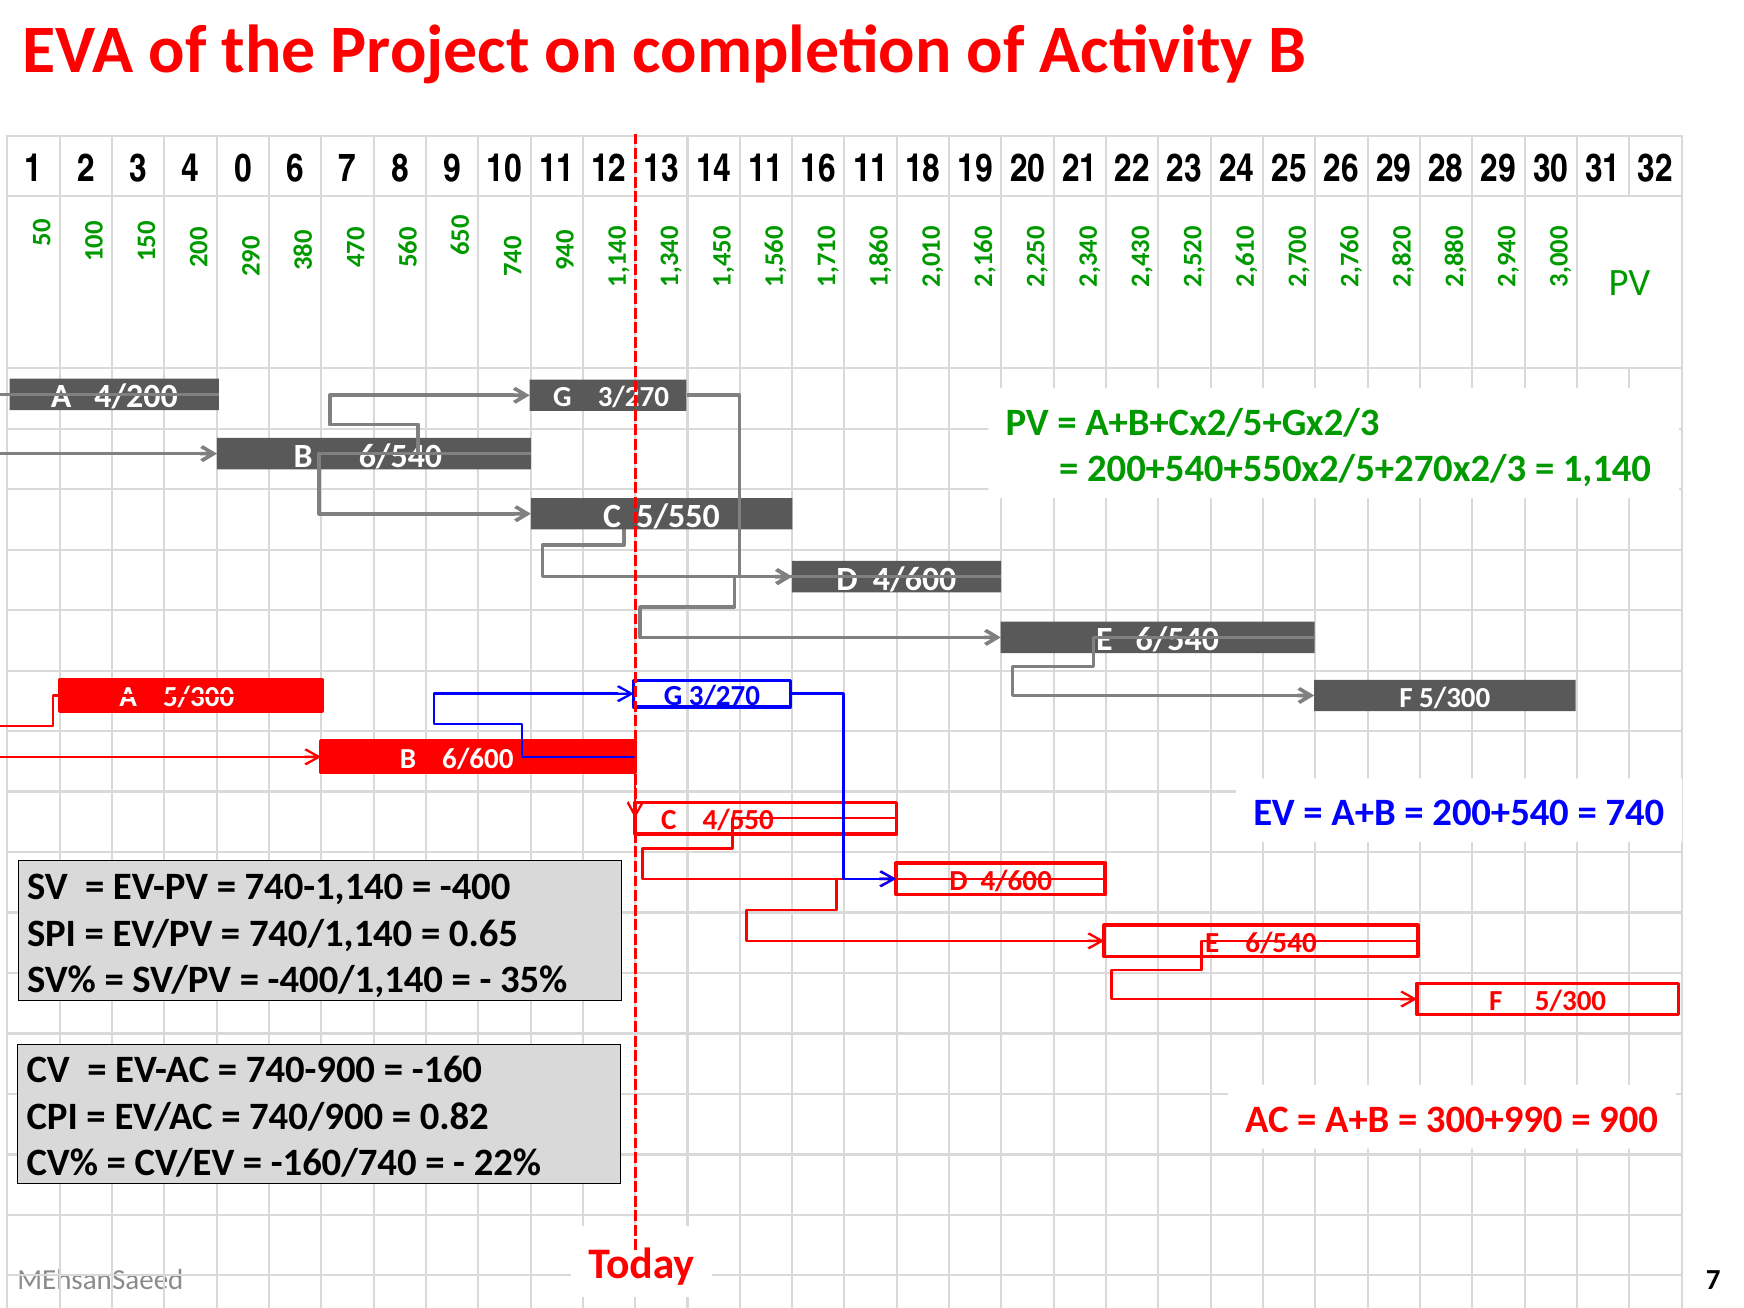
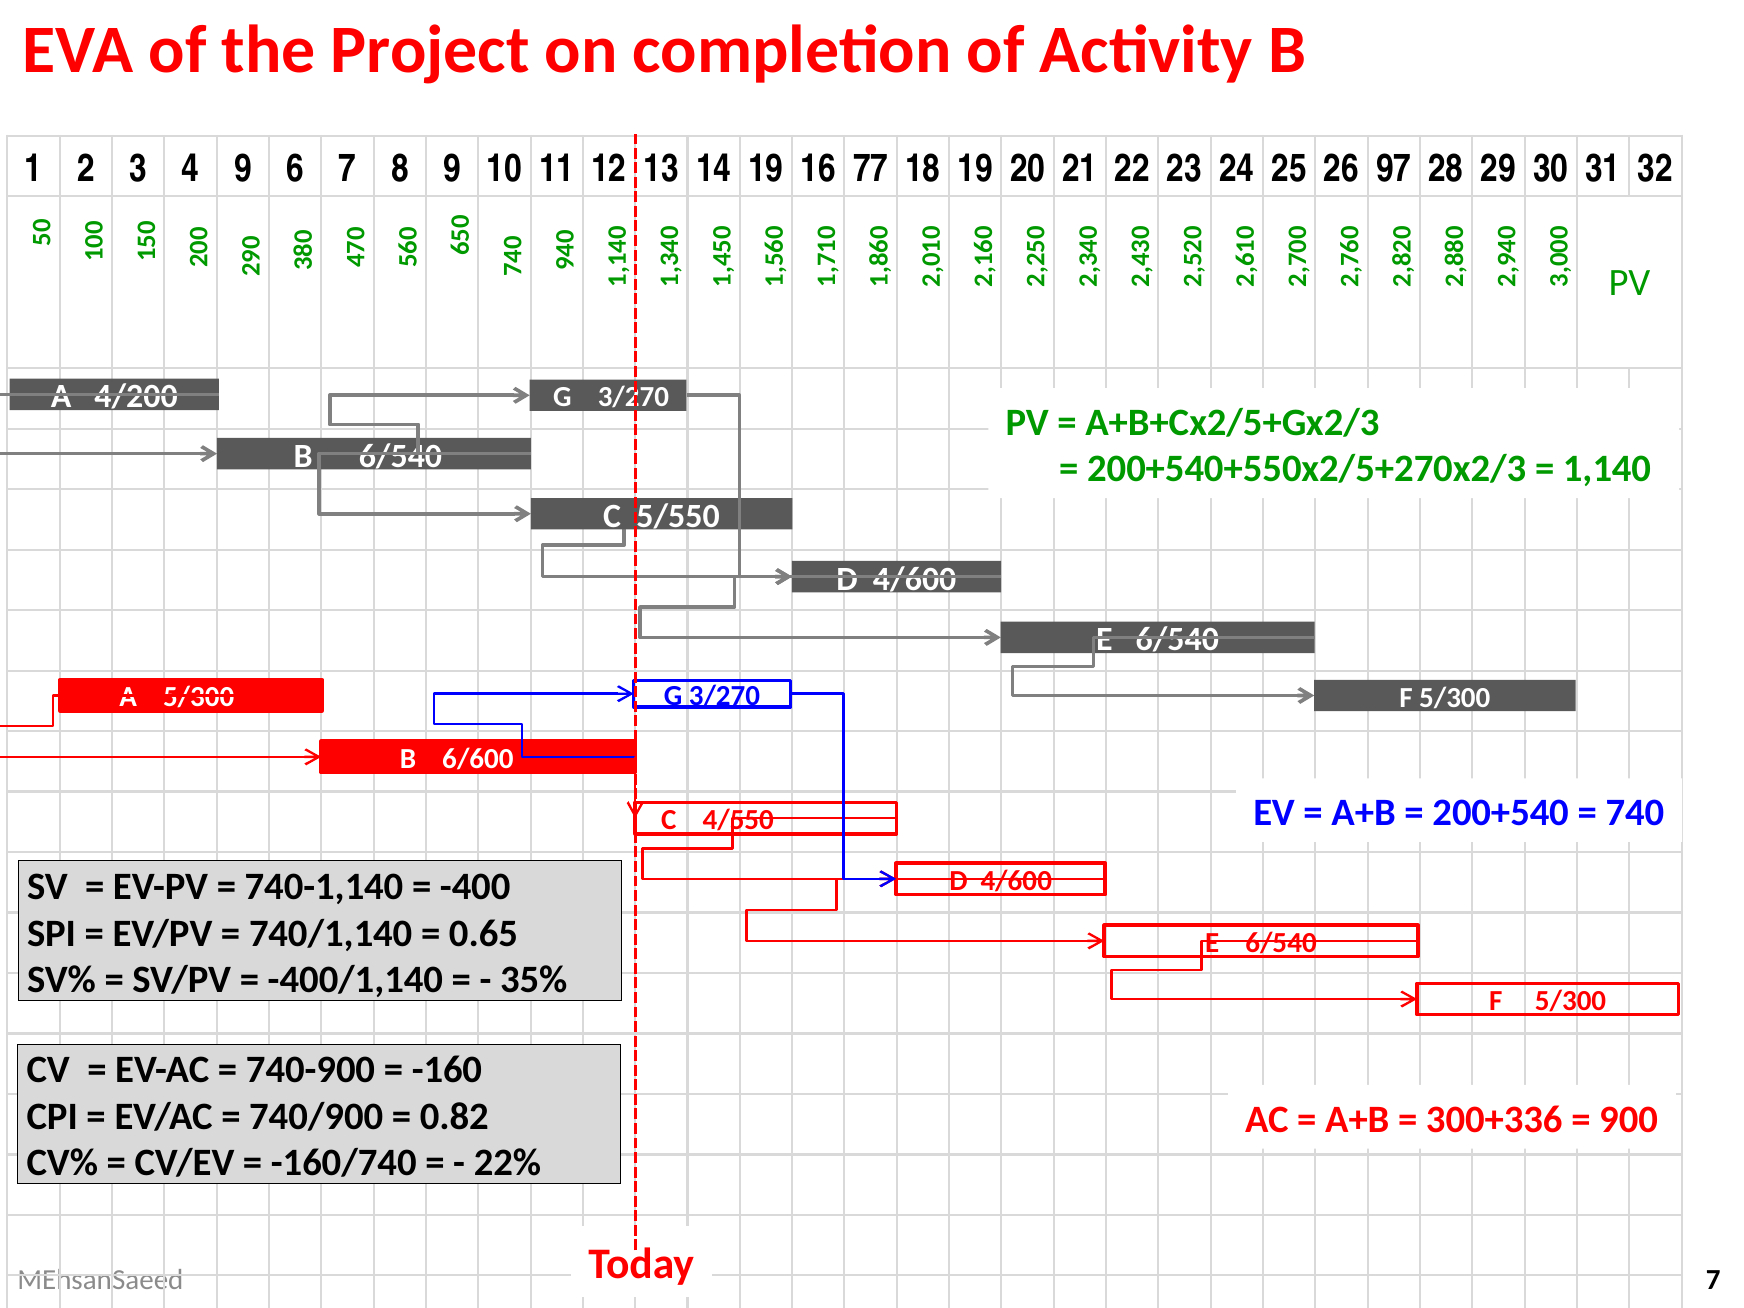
2 3 4 0: 0 -> 9
14 11: 11 -> 19
16 11: 11 -> 77
26 29: 29 -> 97
300+990: 300+990 -> 300+336
